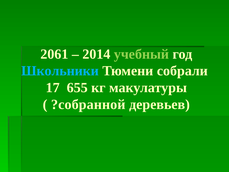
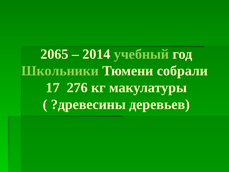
2061: 2061 -> 2065
Школьники colour: light blue -> light green
655: 655 -> 276
?собранной: ?собранной -> ?древесины
